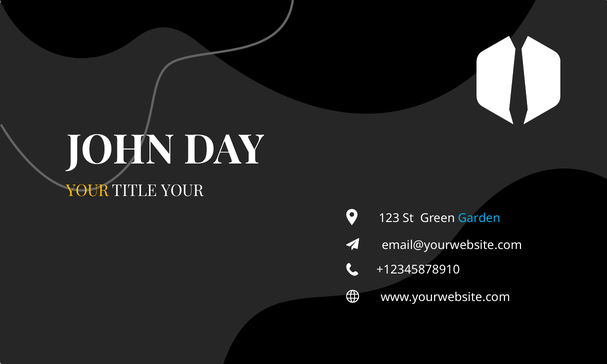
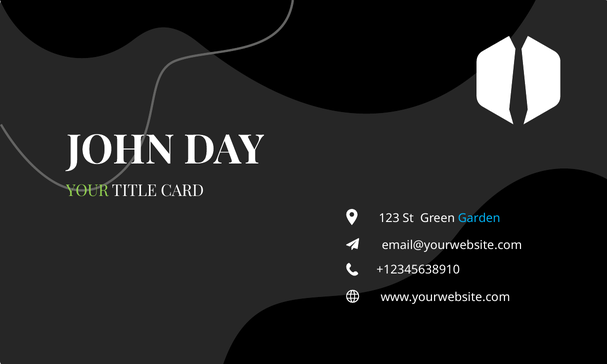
YOUR at (87, 191) colour: yellow -> light green
TITLE YOUR: YOUR -> CARD
+12345878910: +12345878910 -> +12345638910
